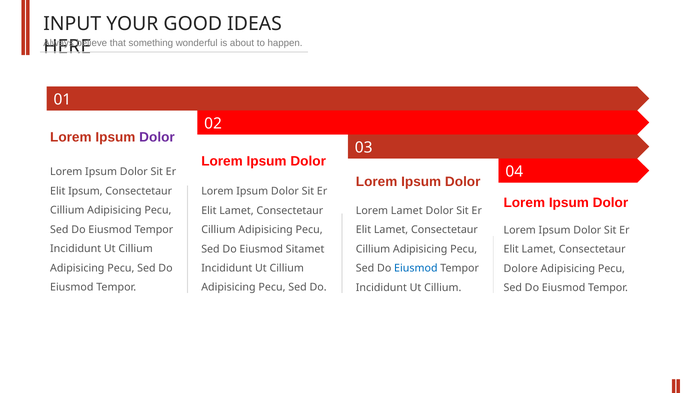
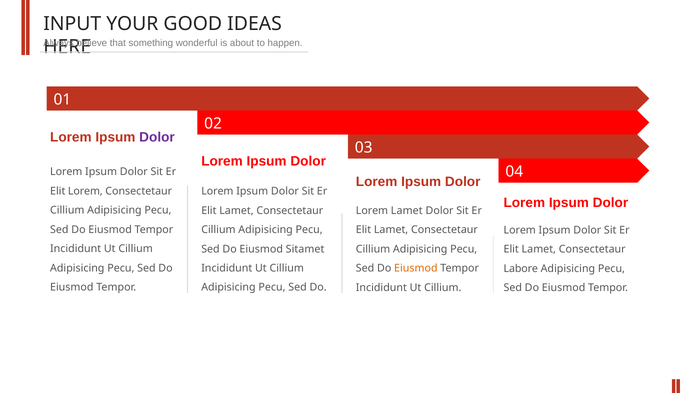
Elit Ipsum: Ipsum -> Lorem
Eiusmod at (416, 268) colour: blue -> orange
Dolore: Dolore -> Labore
